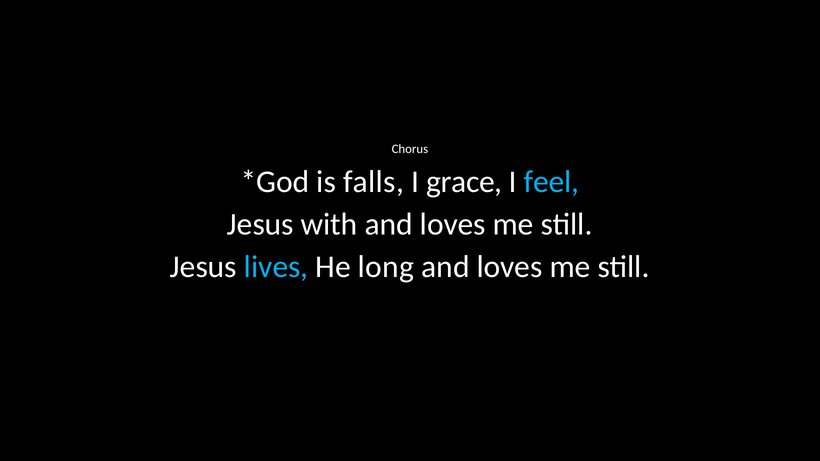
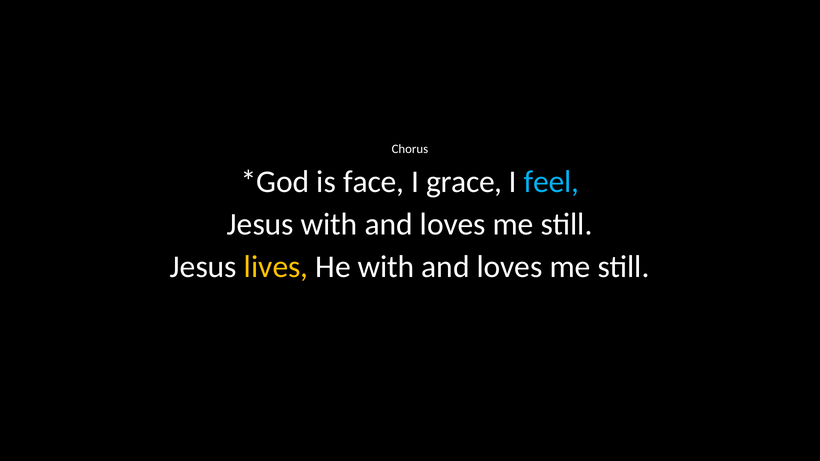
falls: falls -> face
lives colour: light blue -> yellow
He long: long -> with
